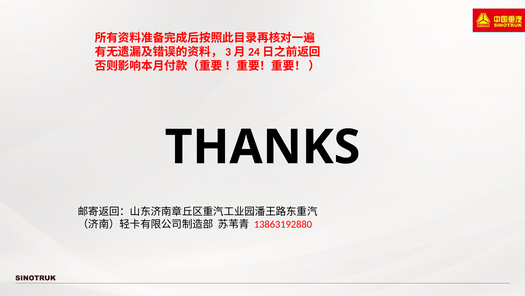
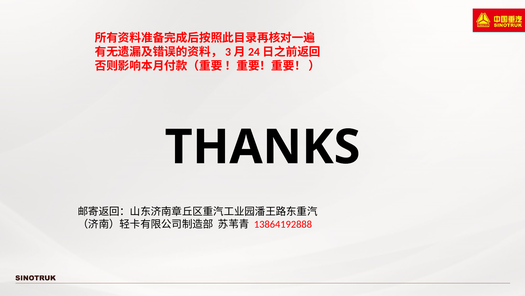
13863192880: 13863192880 -> 13864192888
